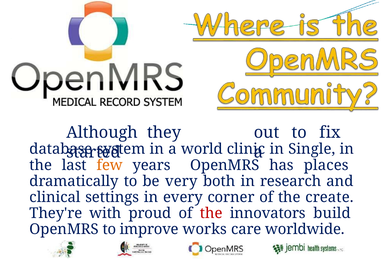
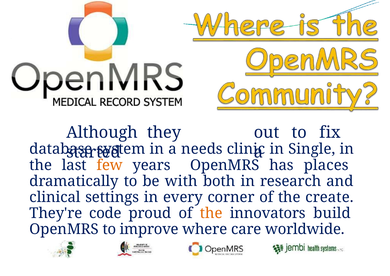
world: world -> needs
very: very -> with
with: with -> code
the at (211, 213) colour: red -> orange
works: works -> where
